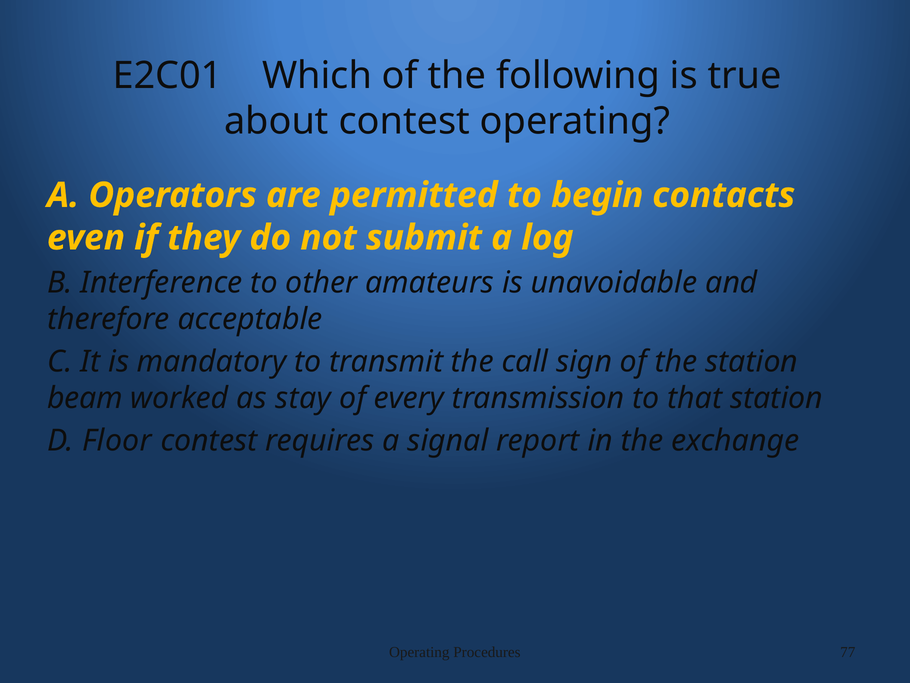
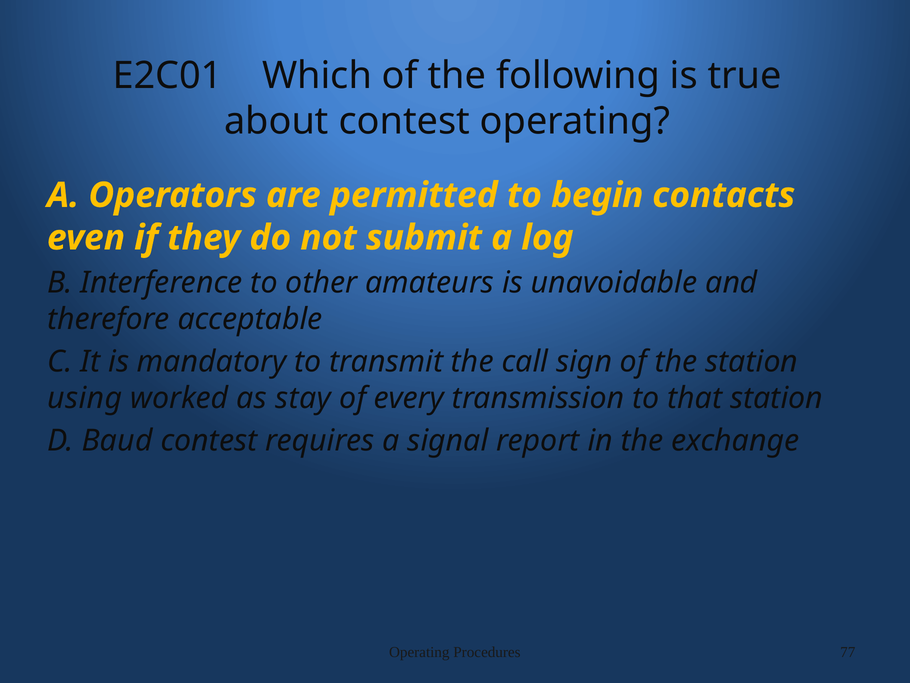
beam: beam -> using
Floor: Floor -> Baud
